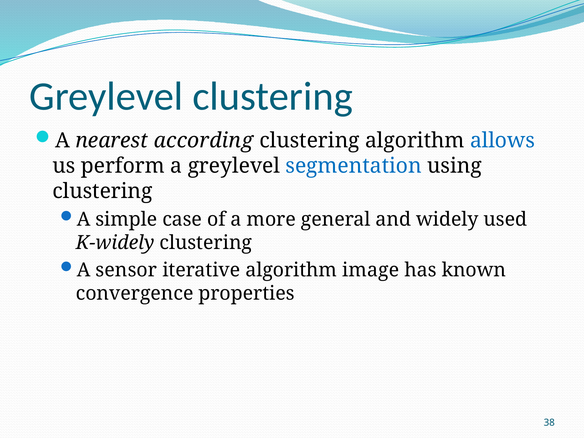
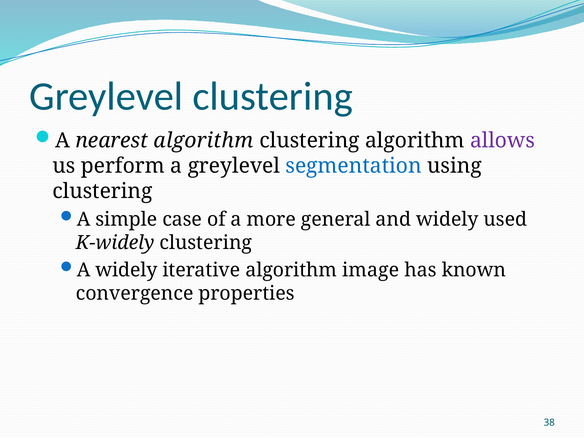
nearest according: according -> algorithm
allows colour: blue -> purple
A sensor: sensor -> widely
